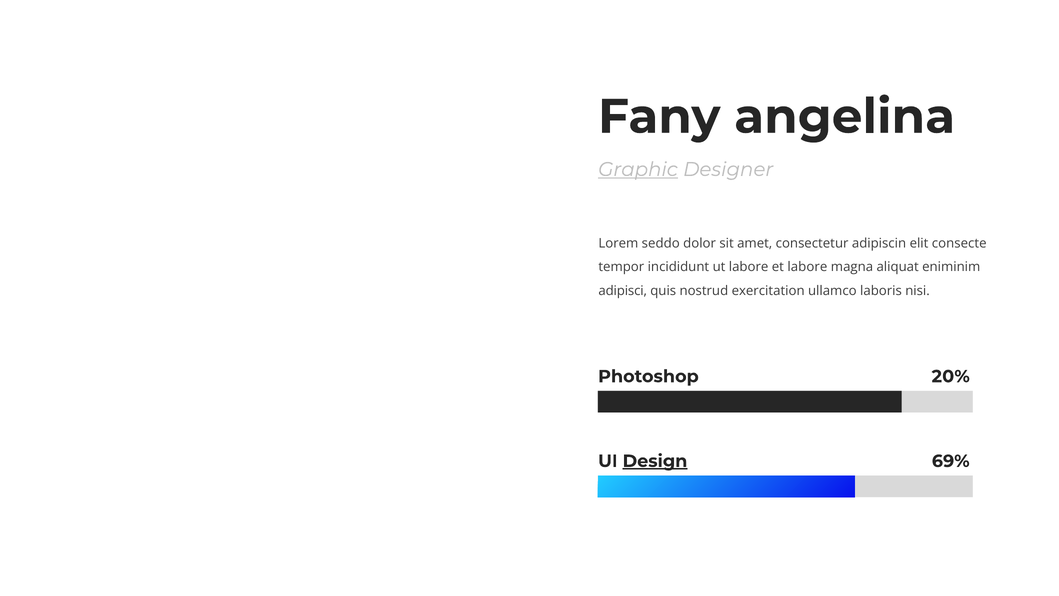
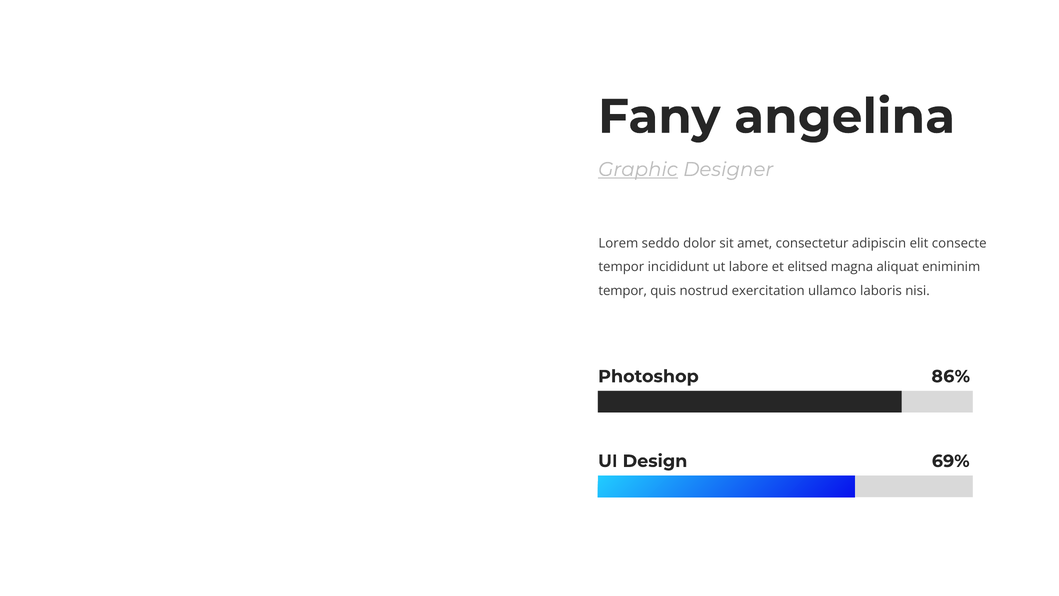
et labore: labore -> elitsed
adipisci at (623, 291): adipisci -> tempor
20%: 20% -> 86%
Design underline: present -> none
